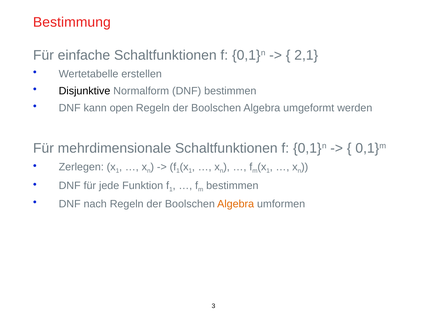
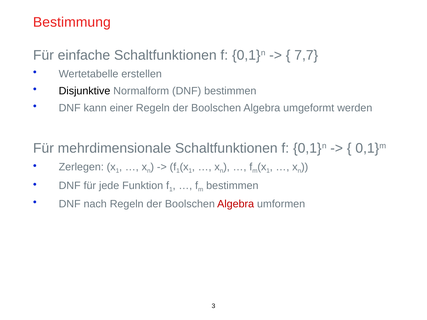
2,1: 2,1 -> 7,7
open: open -> einer
Algebra at (236, 204) colour: orange -> red
